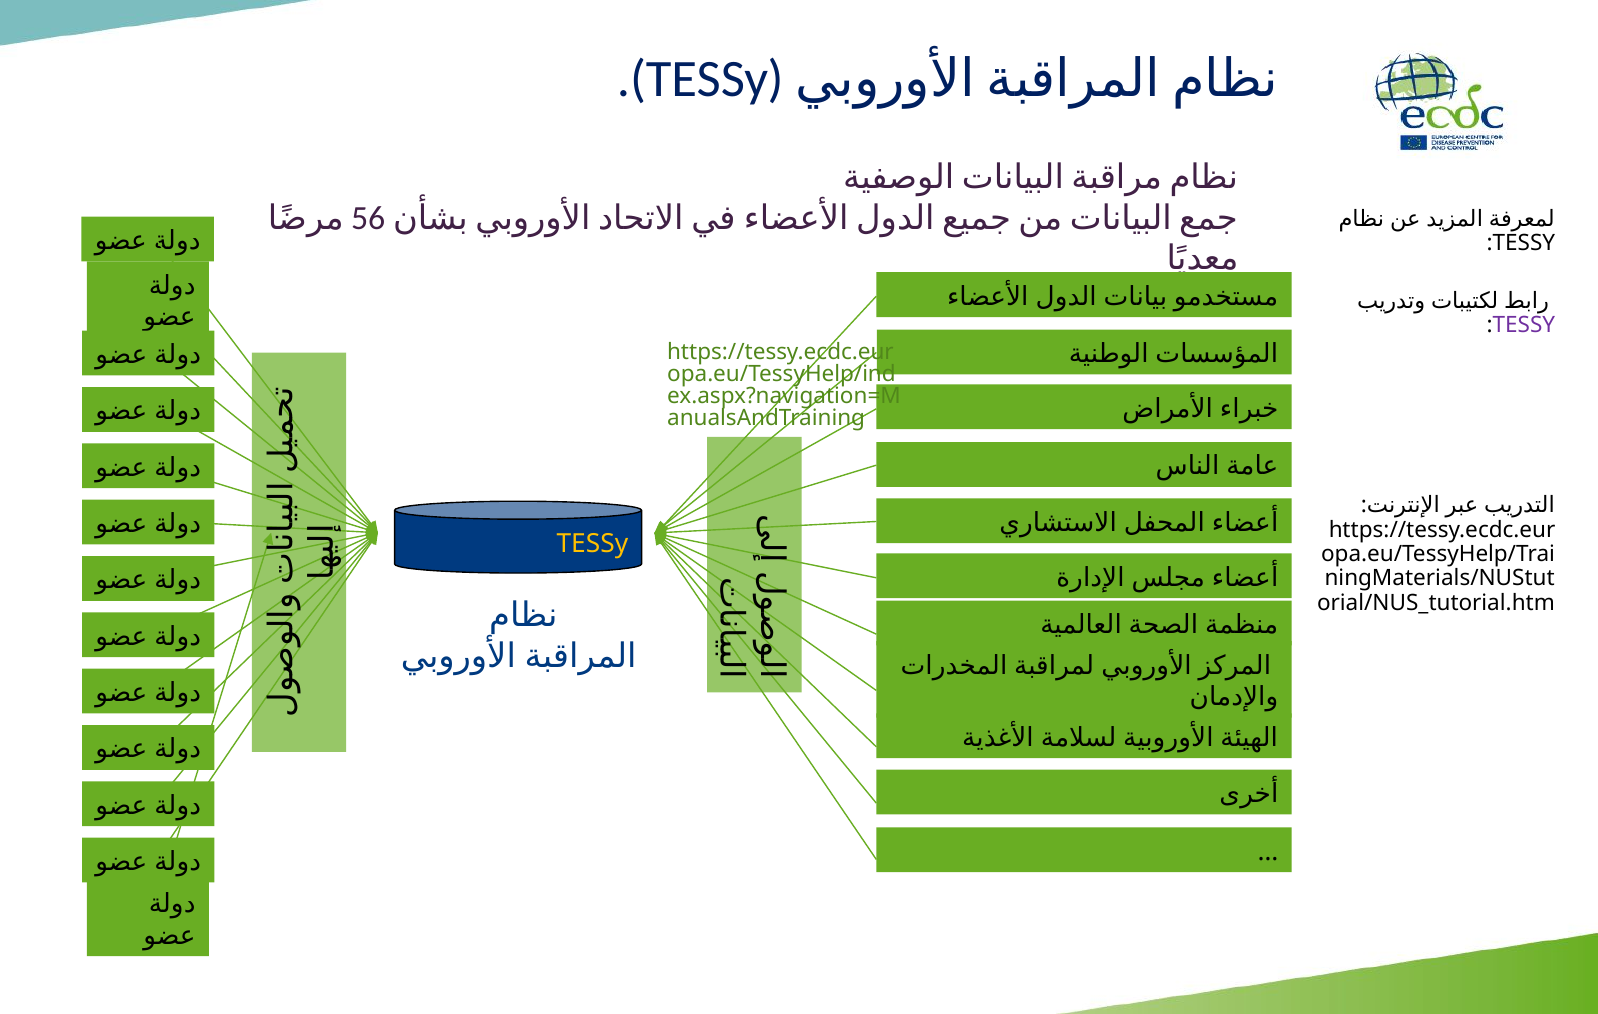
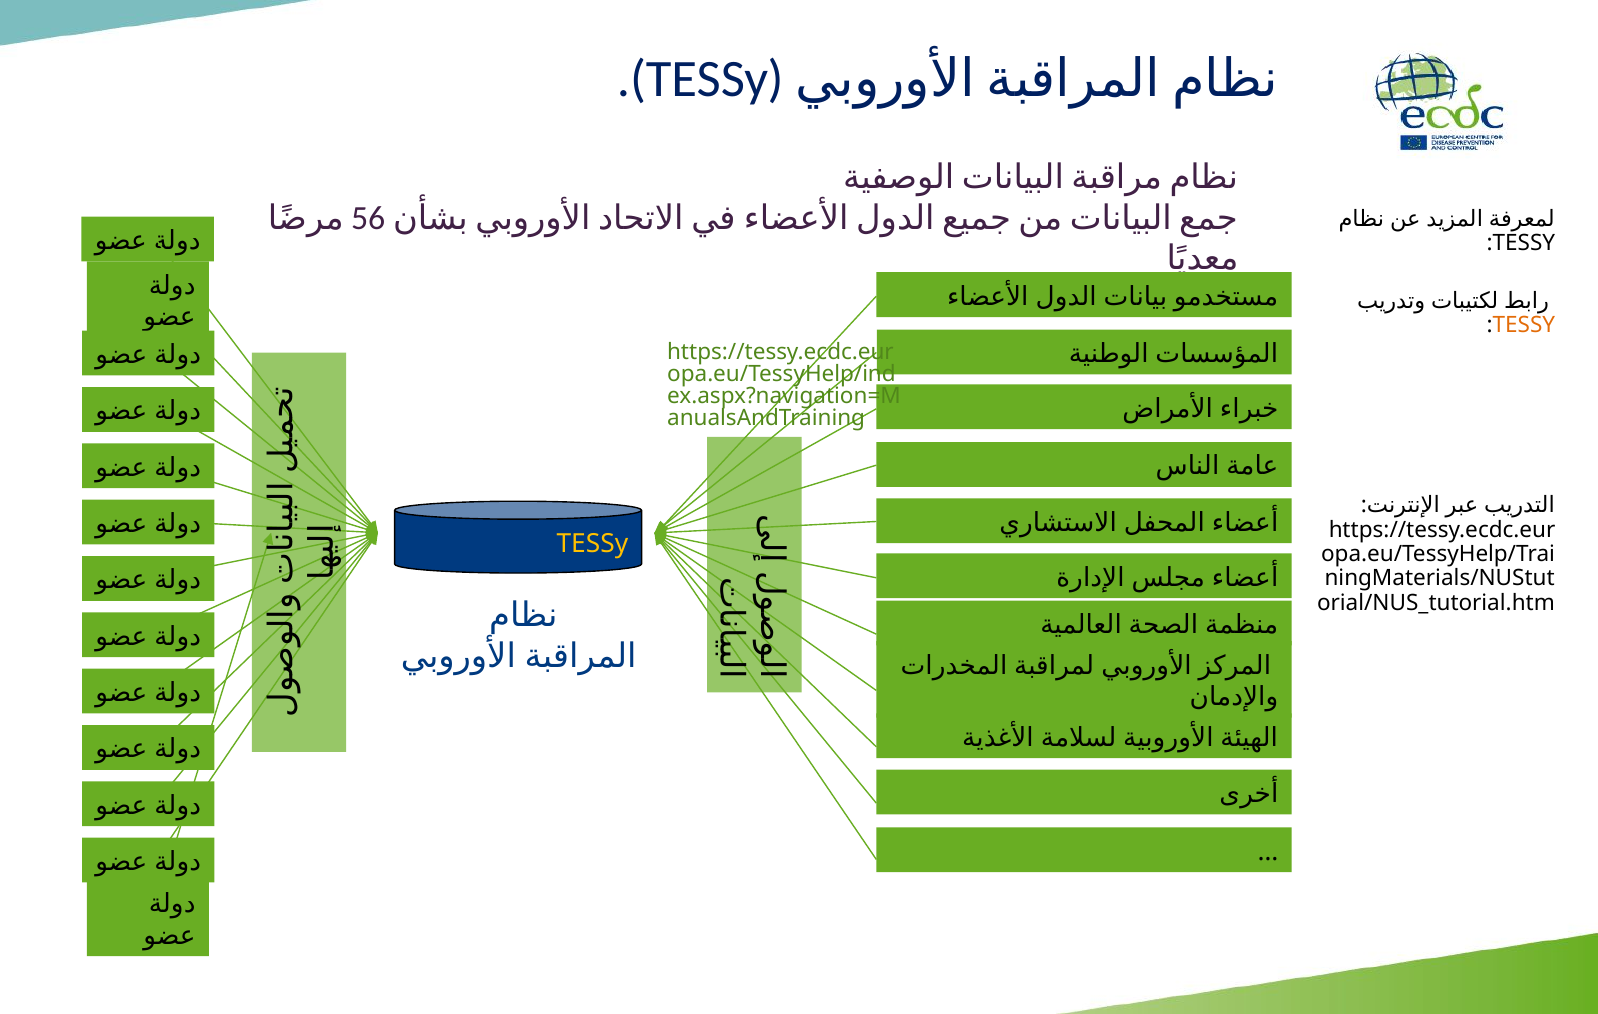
TESSY at (1524, 325) colour: purple -> orange
